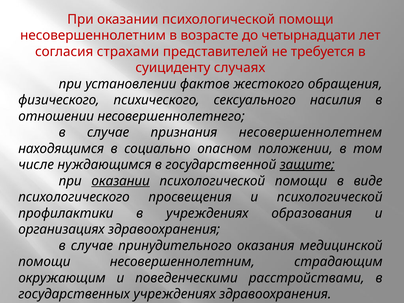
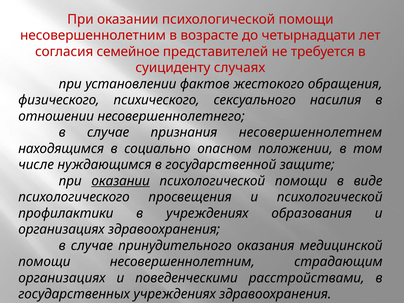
страхами: страхами -> семейное
защите underline: present -> none
окружающим at (62, 278): окружающим -> организациях
